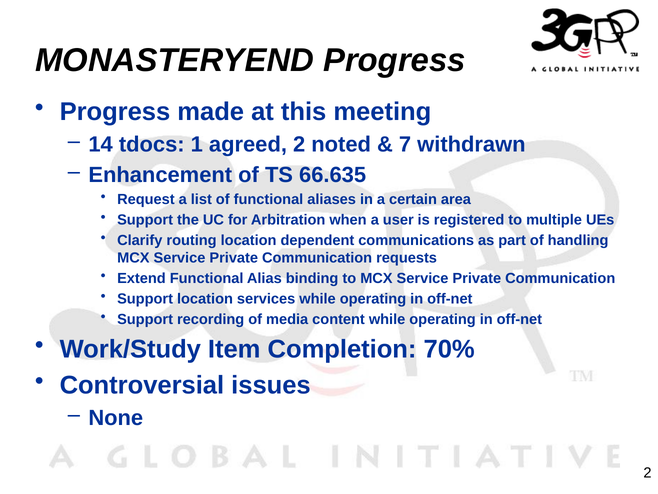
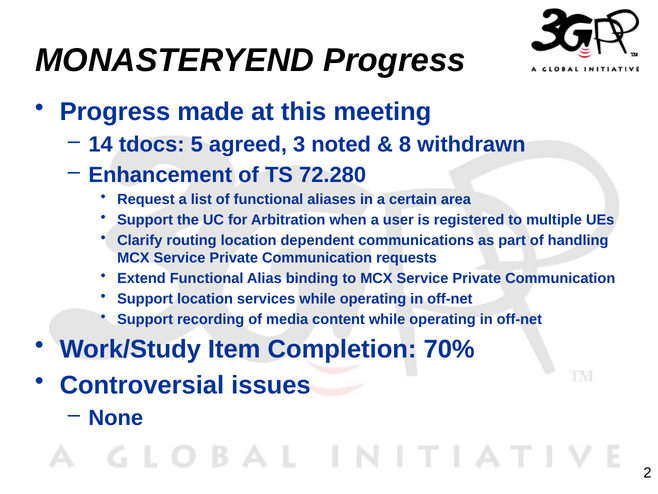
1: 1 -> 5
agreed 2: 2 -> 3
7: 7 -> 8
66.635: 66.635 -> 72.280
